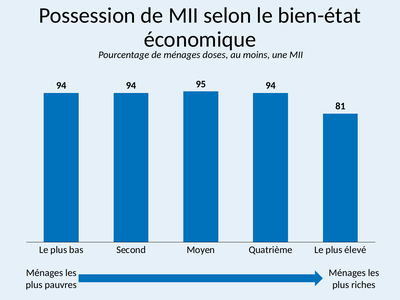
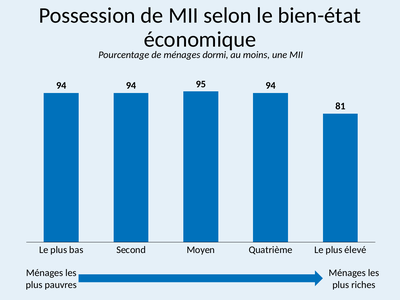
doses: doses -> dormi
